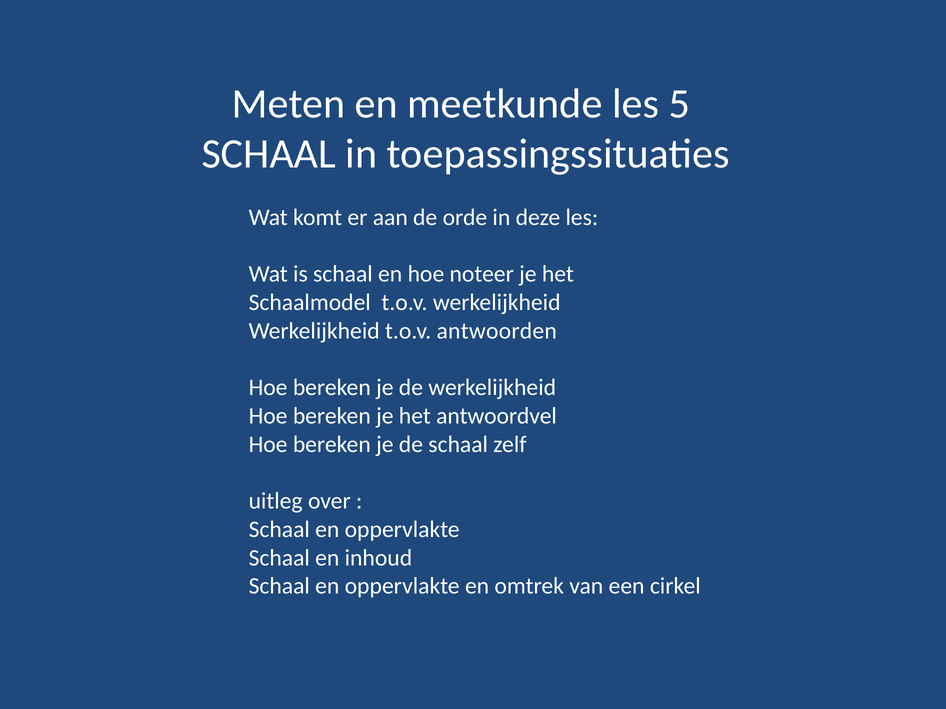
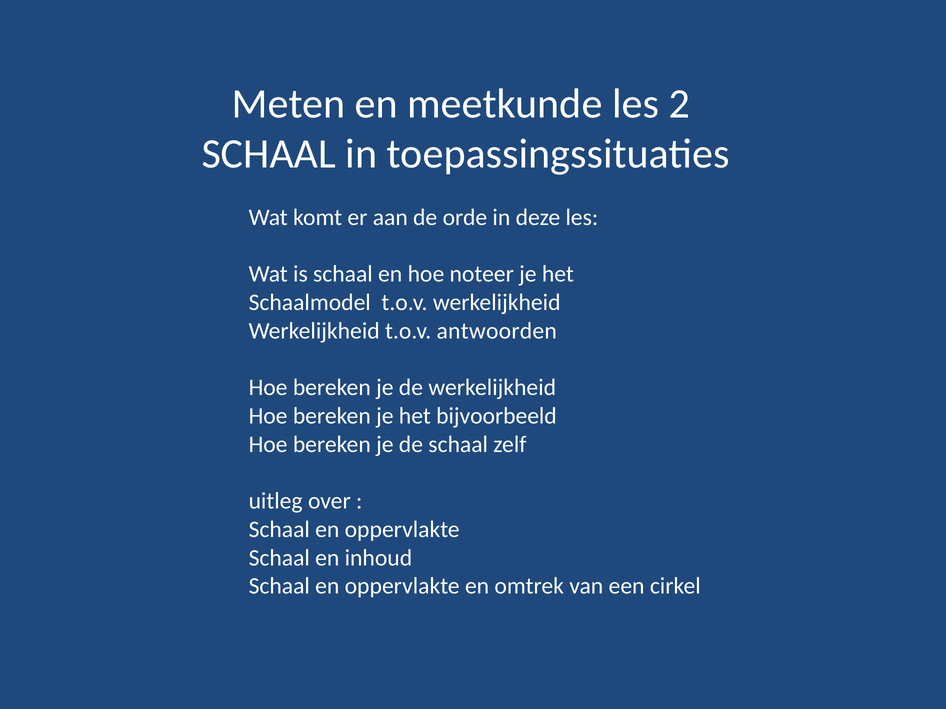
5: 5 -> 2
antwoordvel: antwoordvel -> bijvoorbeeld
